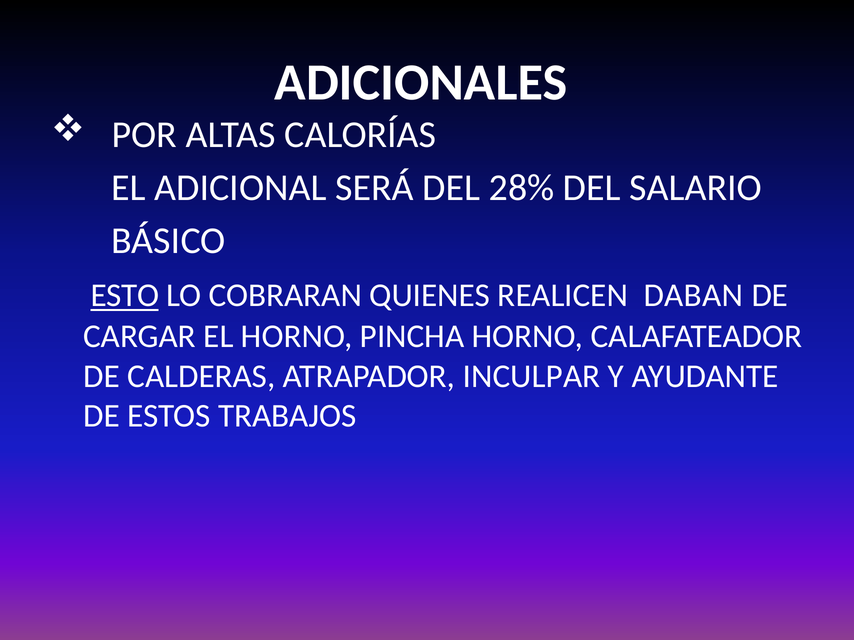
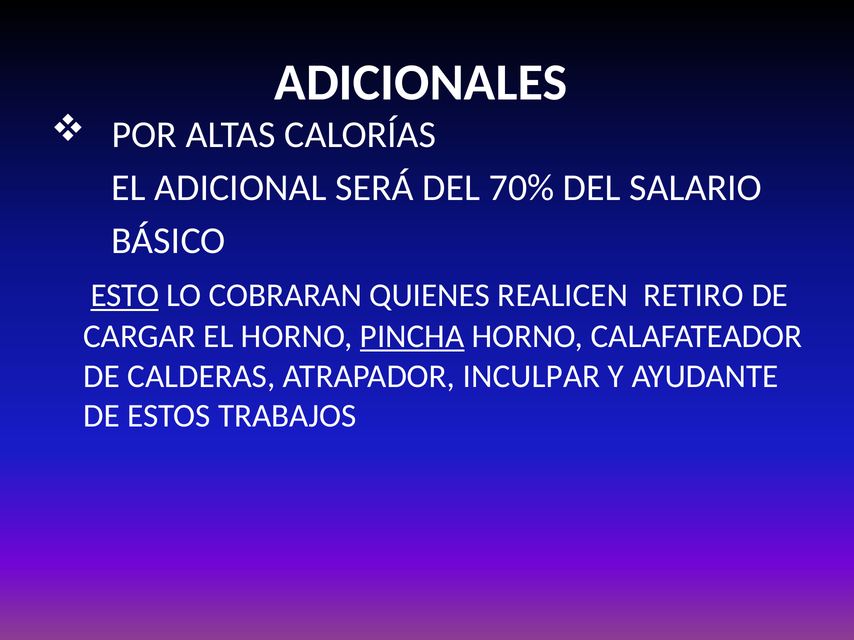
28%: 28% -> 70%
DABAN: DABAN -> RETIRO
PINCHA underline: none -> present
